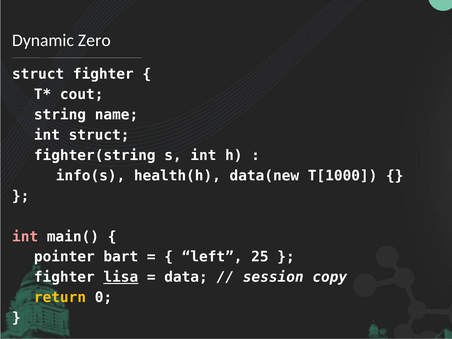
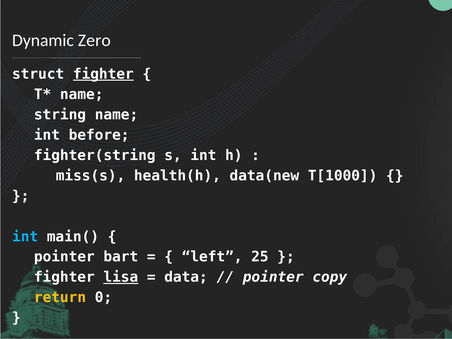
fighter at (103, 74) underline: none -> present
cout at (82, 94): cout -> name
int struct: struct -> before
info(s: info(s -> miss(s
int at (25, 237) colour: pink -> light blue
session at (273, 277): session -> pointer
